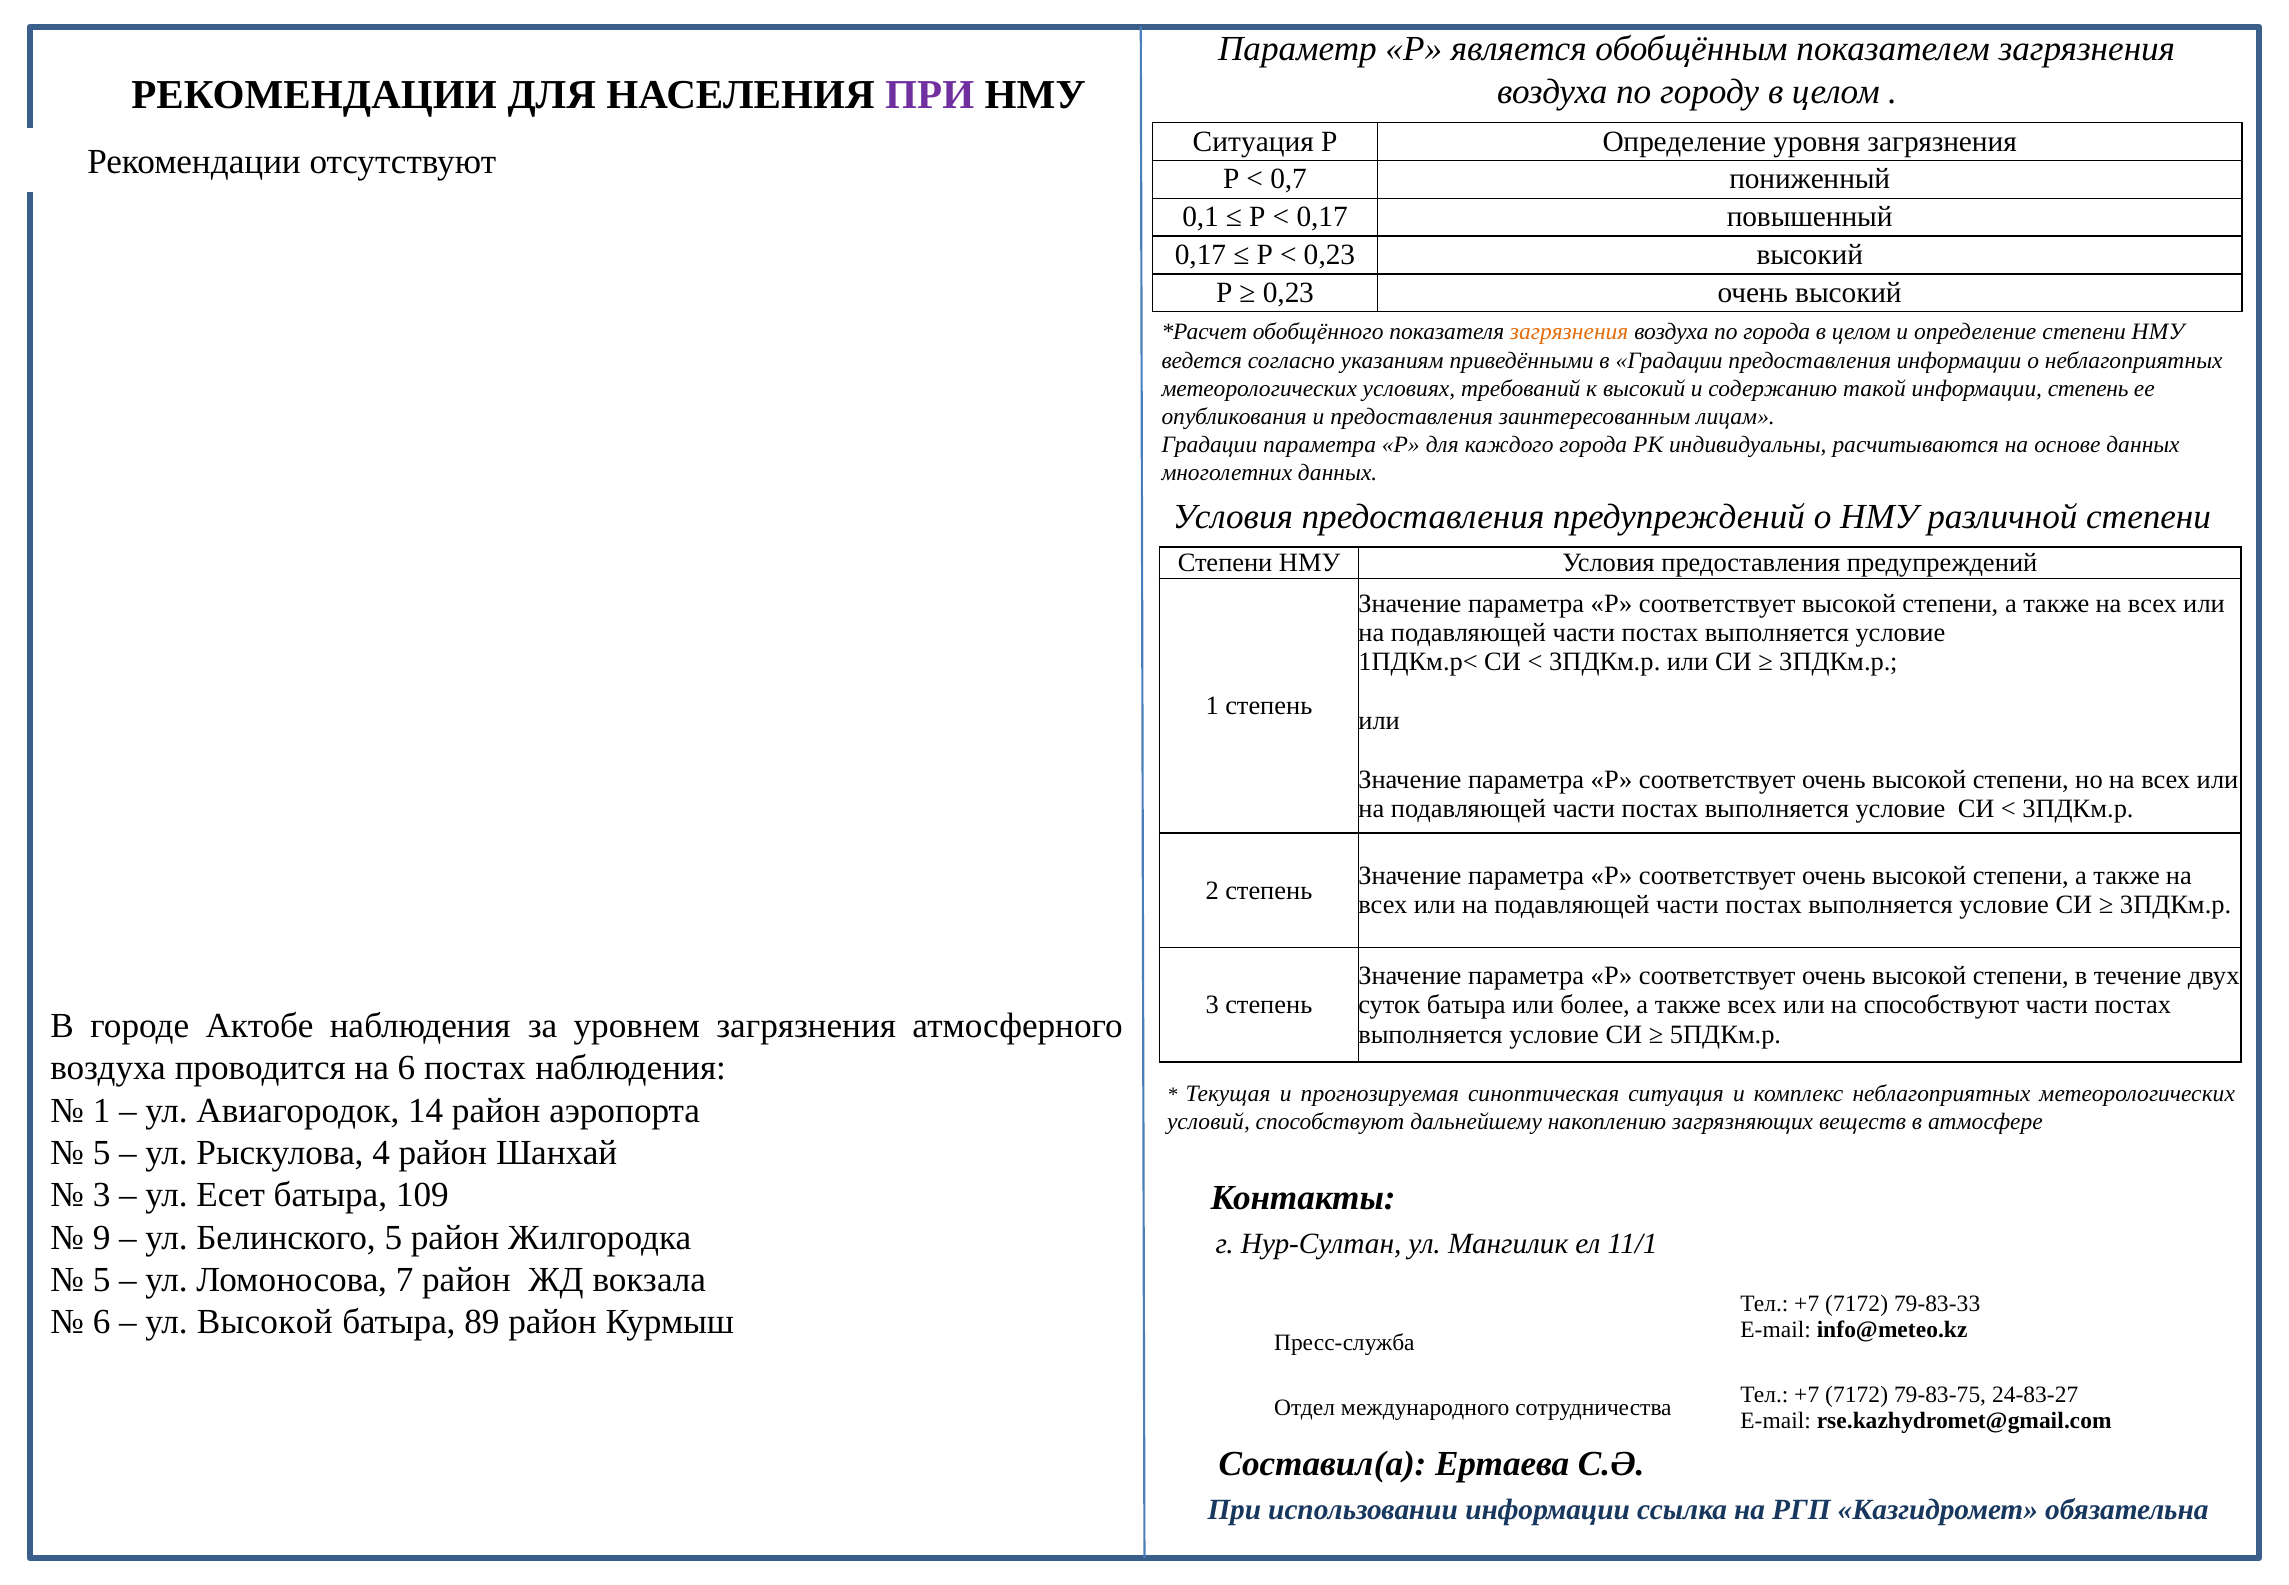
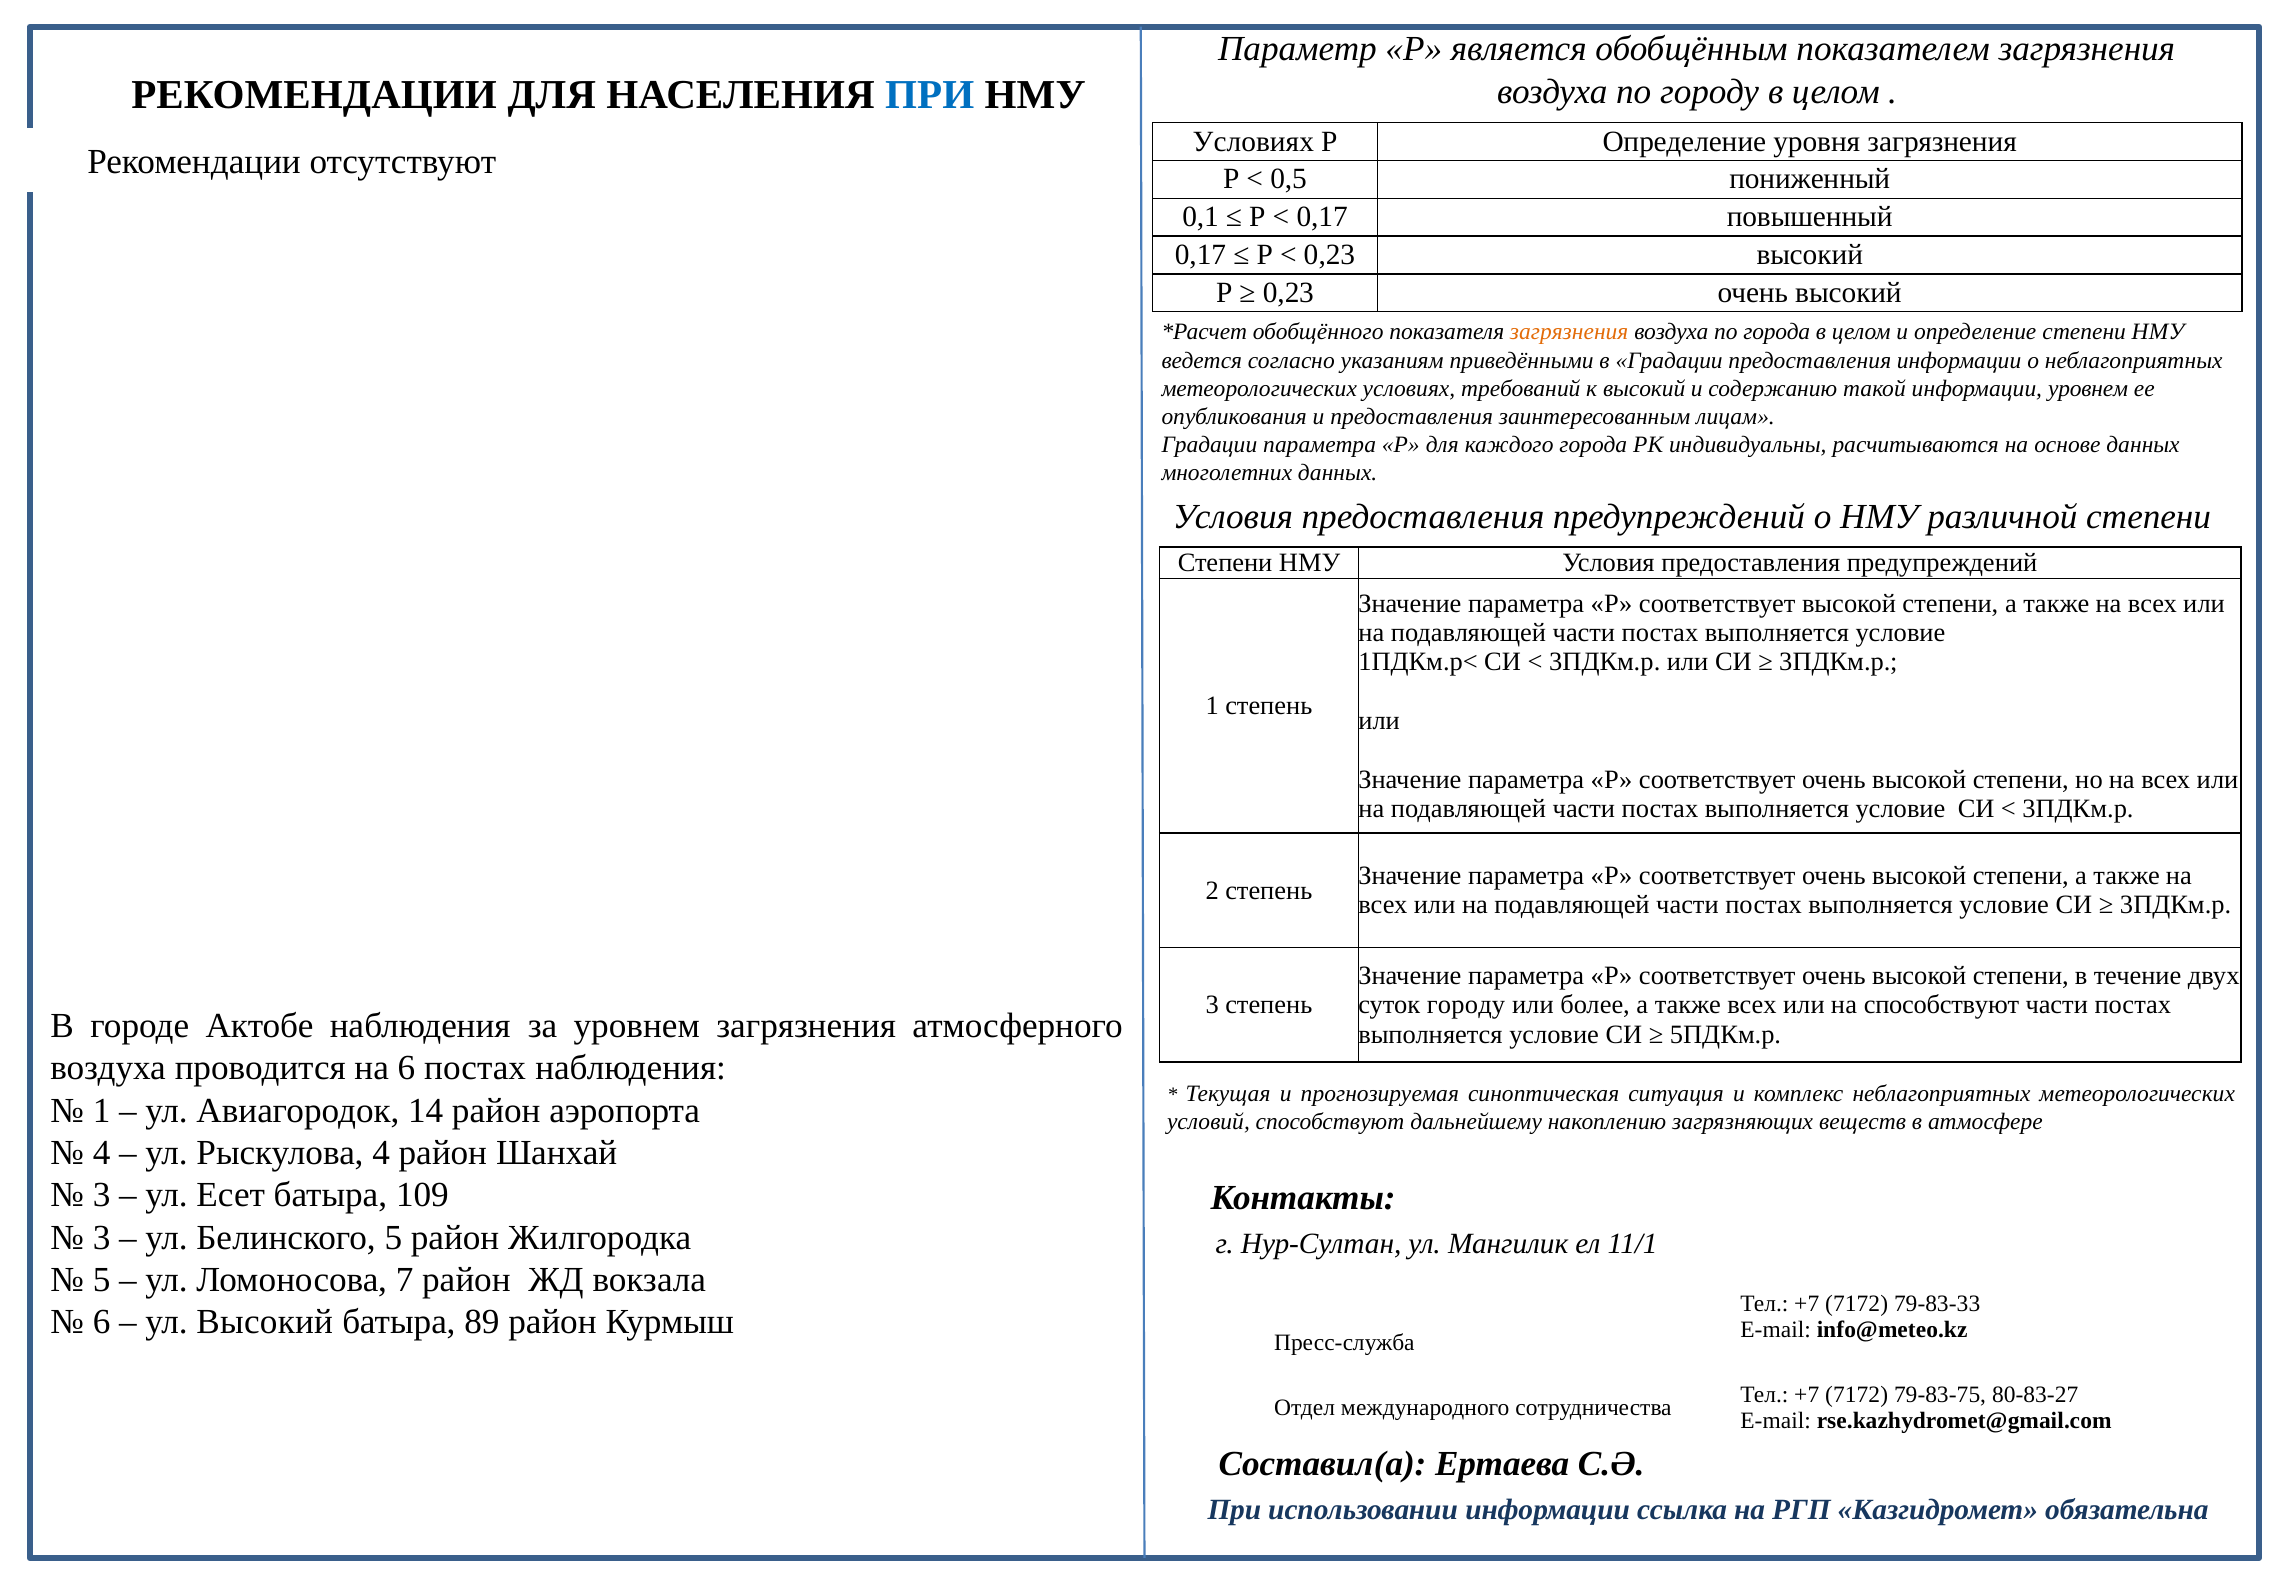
ПРИ at (930, 95) colour: purple -> blue
Ситуация at (1253, 141): Ситуация -> Условиях
0,7: 0,7 -> 0,5
информации степень: степень -> уровнем
суток батыра: батыра -> городу
5 at (102, 1153): 5 -> 4
9 at (102, 1237): 9 -> 3
ул Высокой: Высокой -> Высокий
24-83-27: 24-83-27 -> 80-83-27
